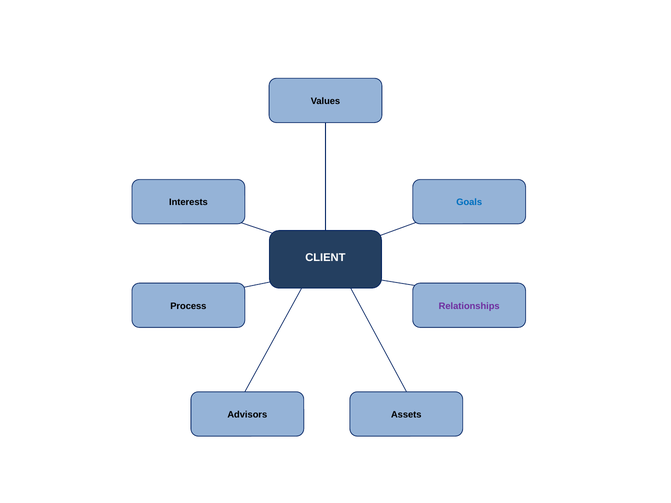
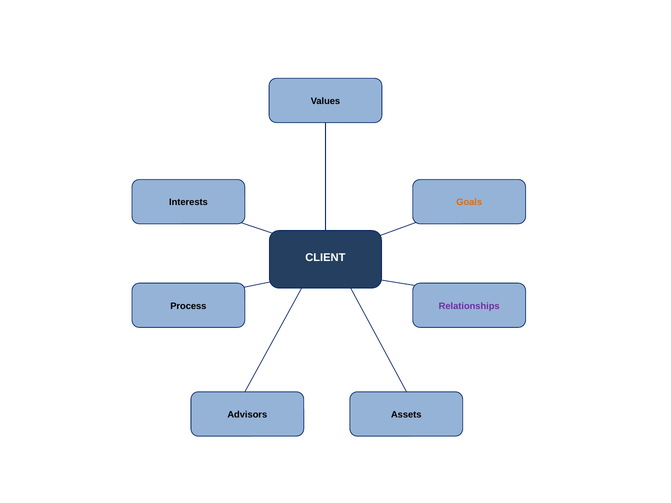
Goals colour: blue -> orange
